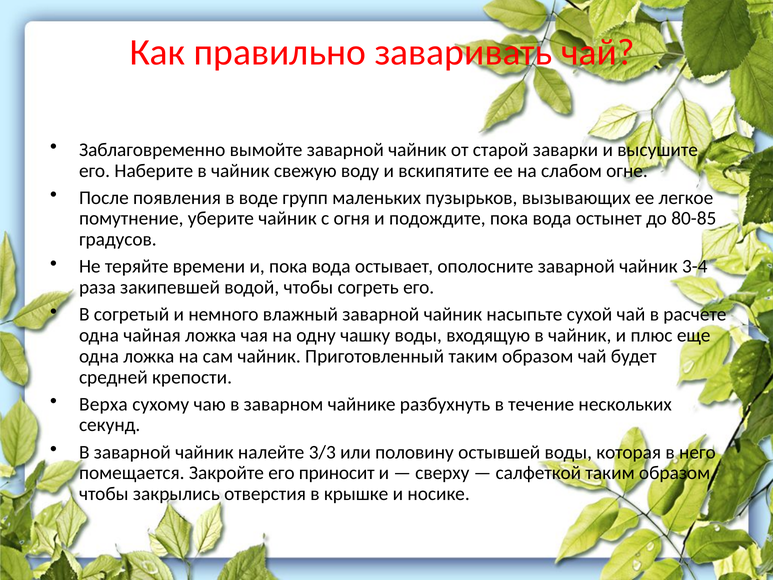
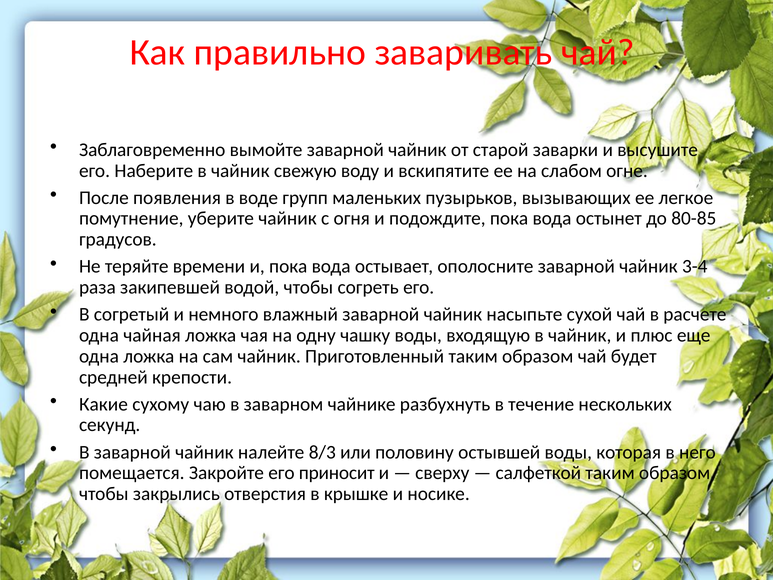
Верха: Верха -> Какие
3/3: 3/3 -> 8/3
